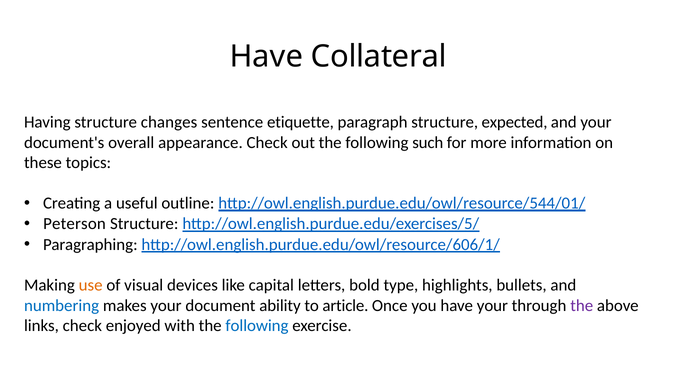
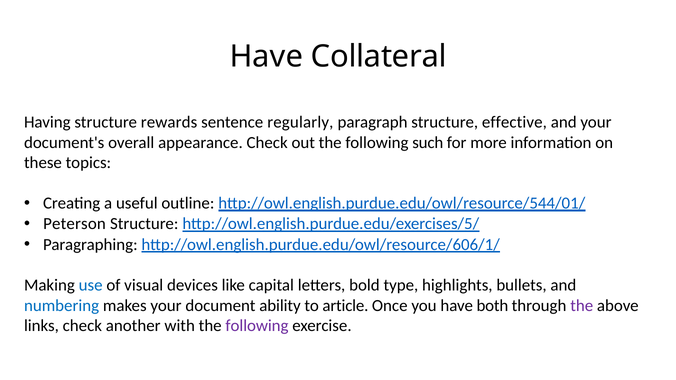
changes: changes -> rewards
etiquette: etiquette -> regularly
expected: expected -> effective
use colour: orange -> blue
have your: your -> both
enjoyed: enjoyed -> another
following at (257, 326) colour: blue -> purple
